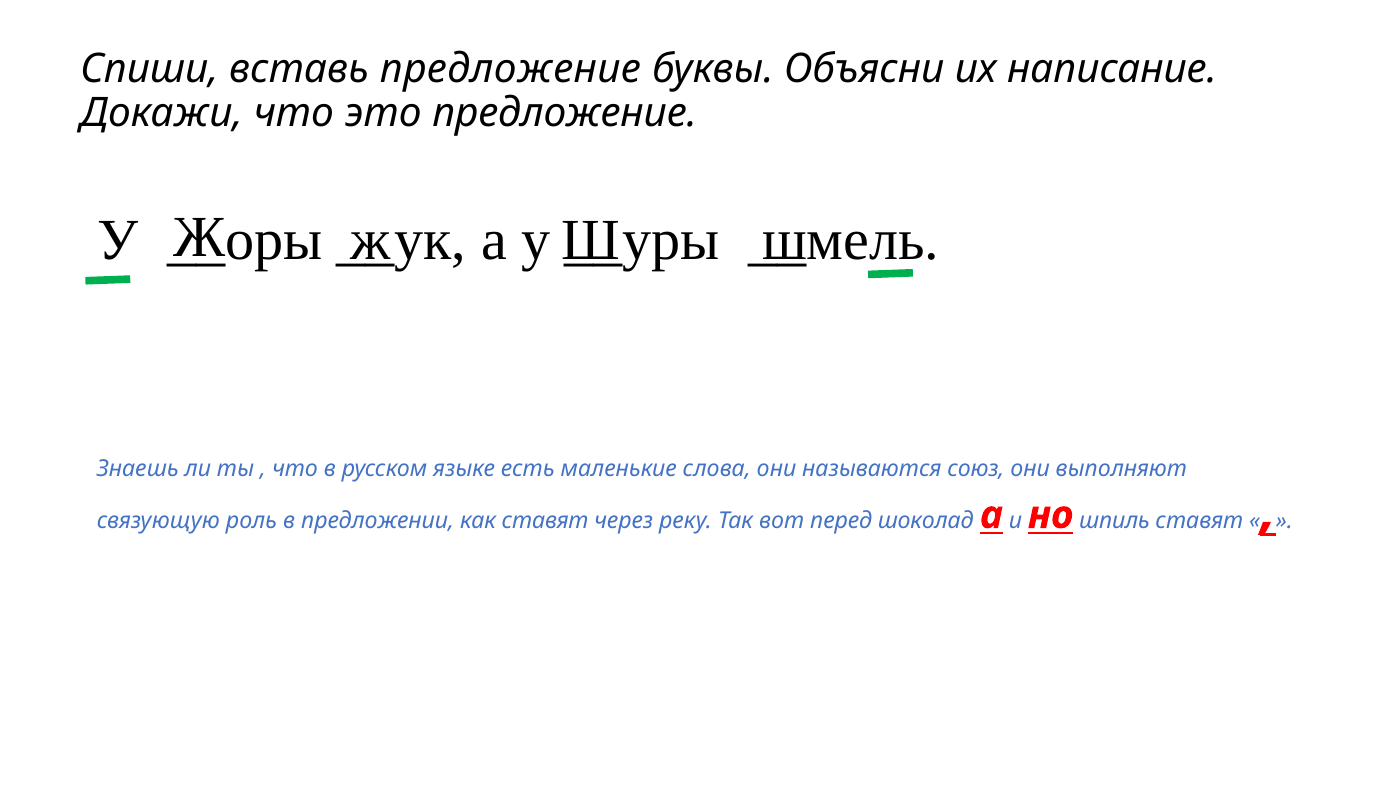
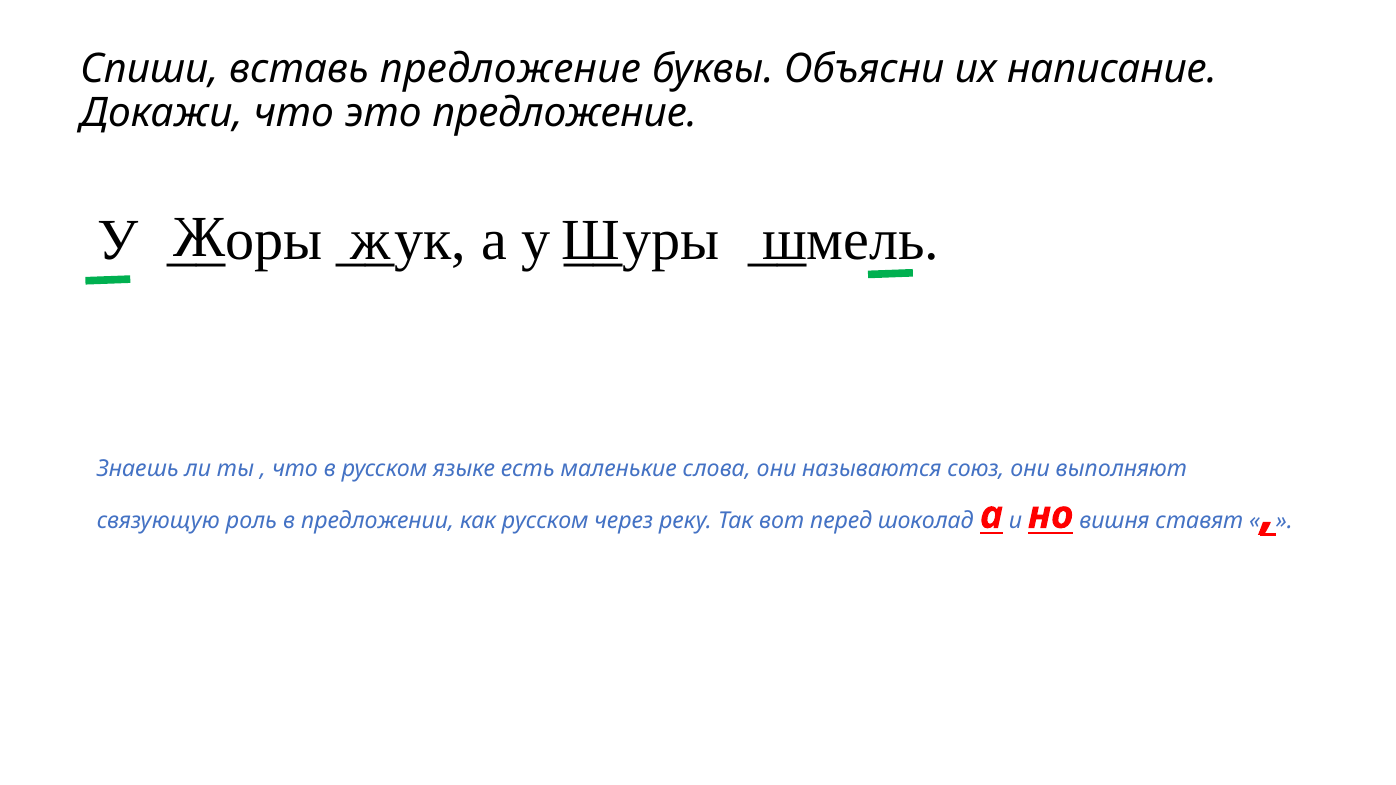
как ставят: ставят -> русском
шпиль: шпиль -> вишня
